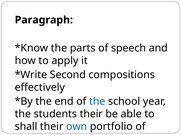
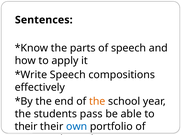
Paragraph: Paragraph -> Sentences
Second at (68, 75): Second -> Speech
the at (97, 102) colour: blue -> orange
students their: their -> pass
shall at (26, 127): shall -> their
